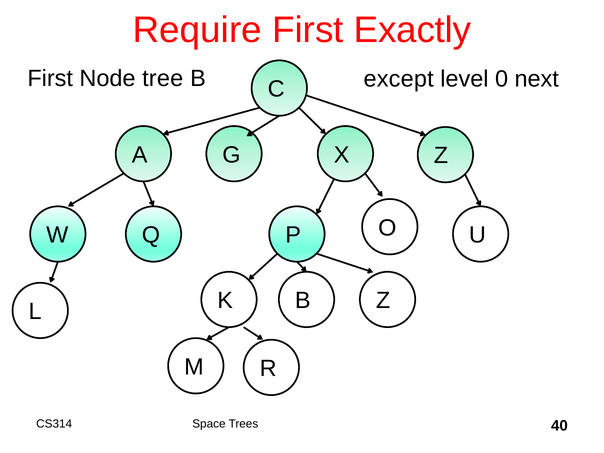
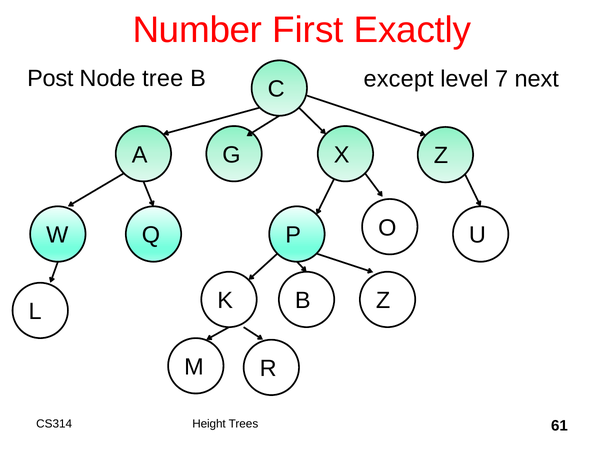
Require: Require -> Number
First at (50, 79): First -> Post
0: 0 -> 7
Space: Space -> Height
40: 40 -> 61
